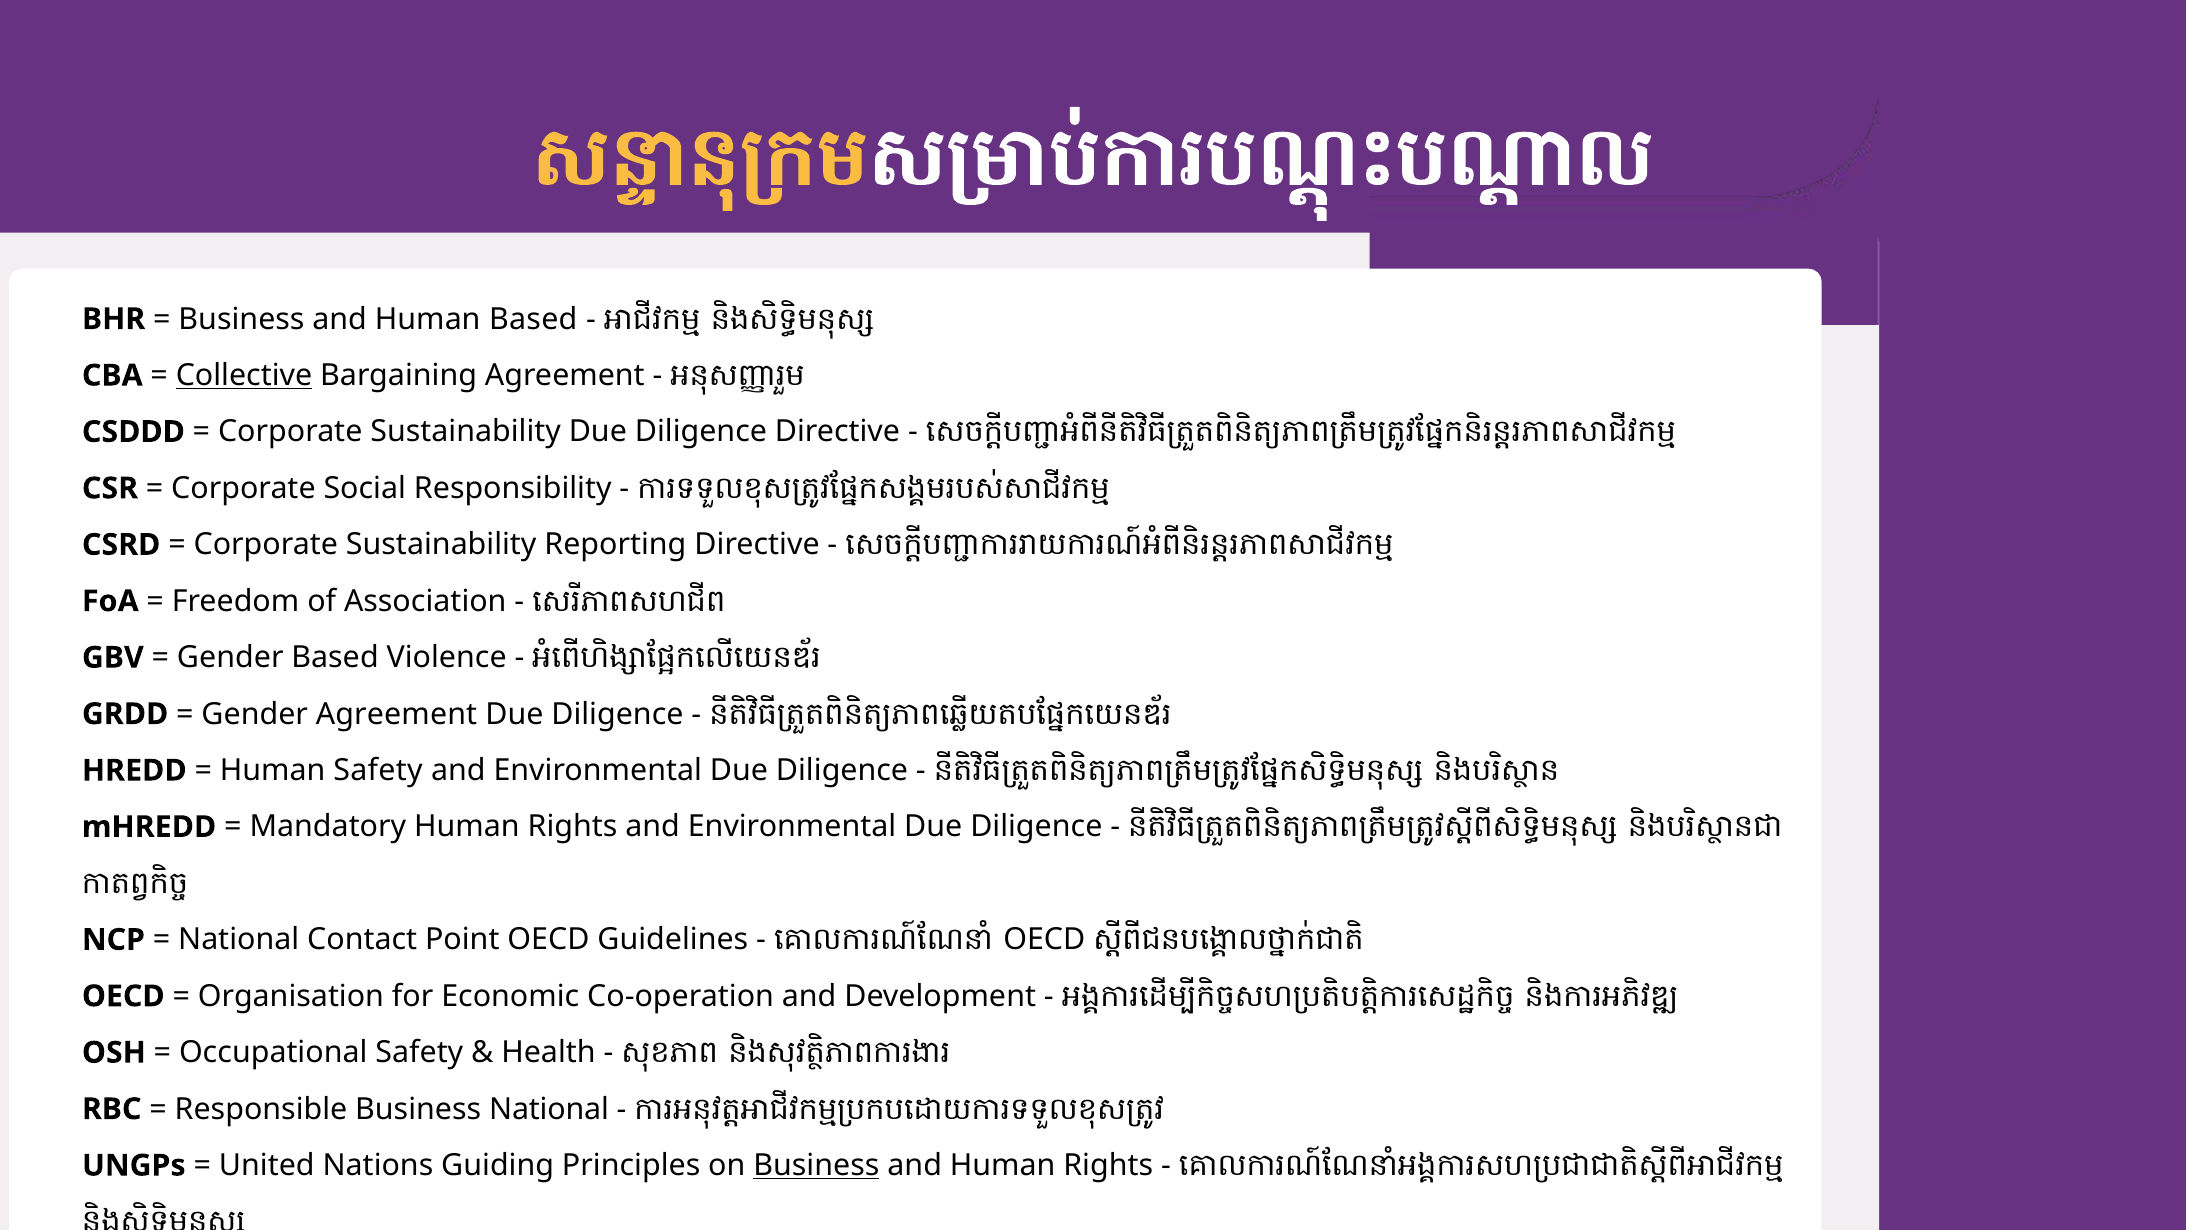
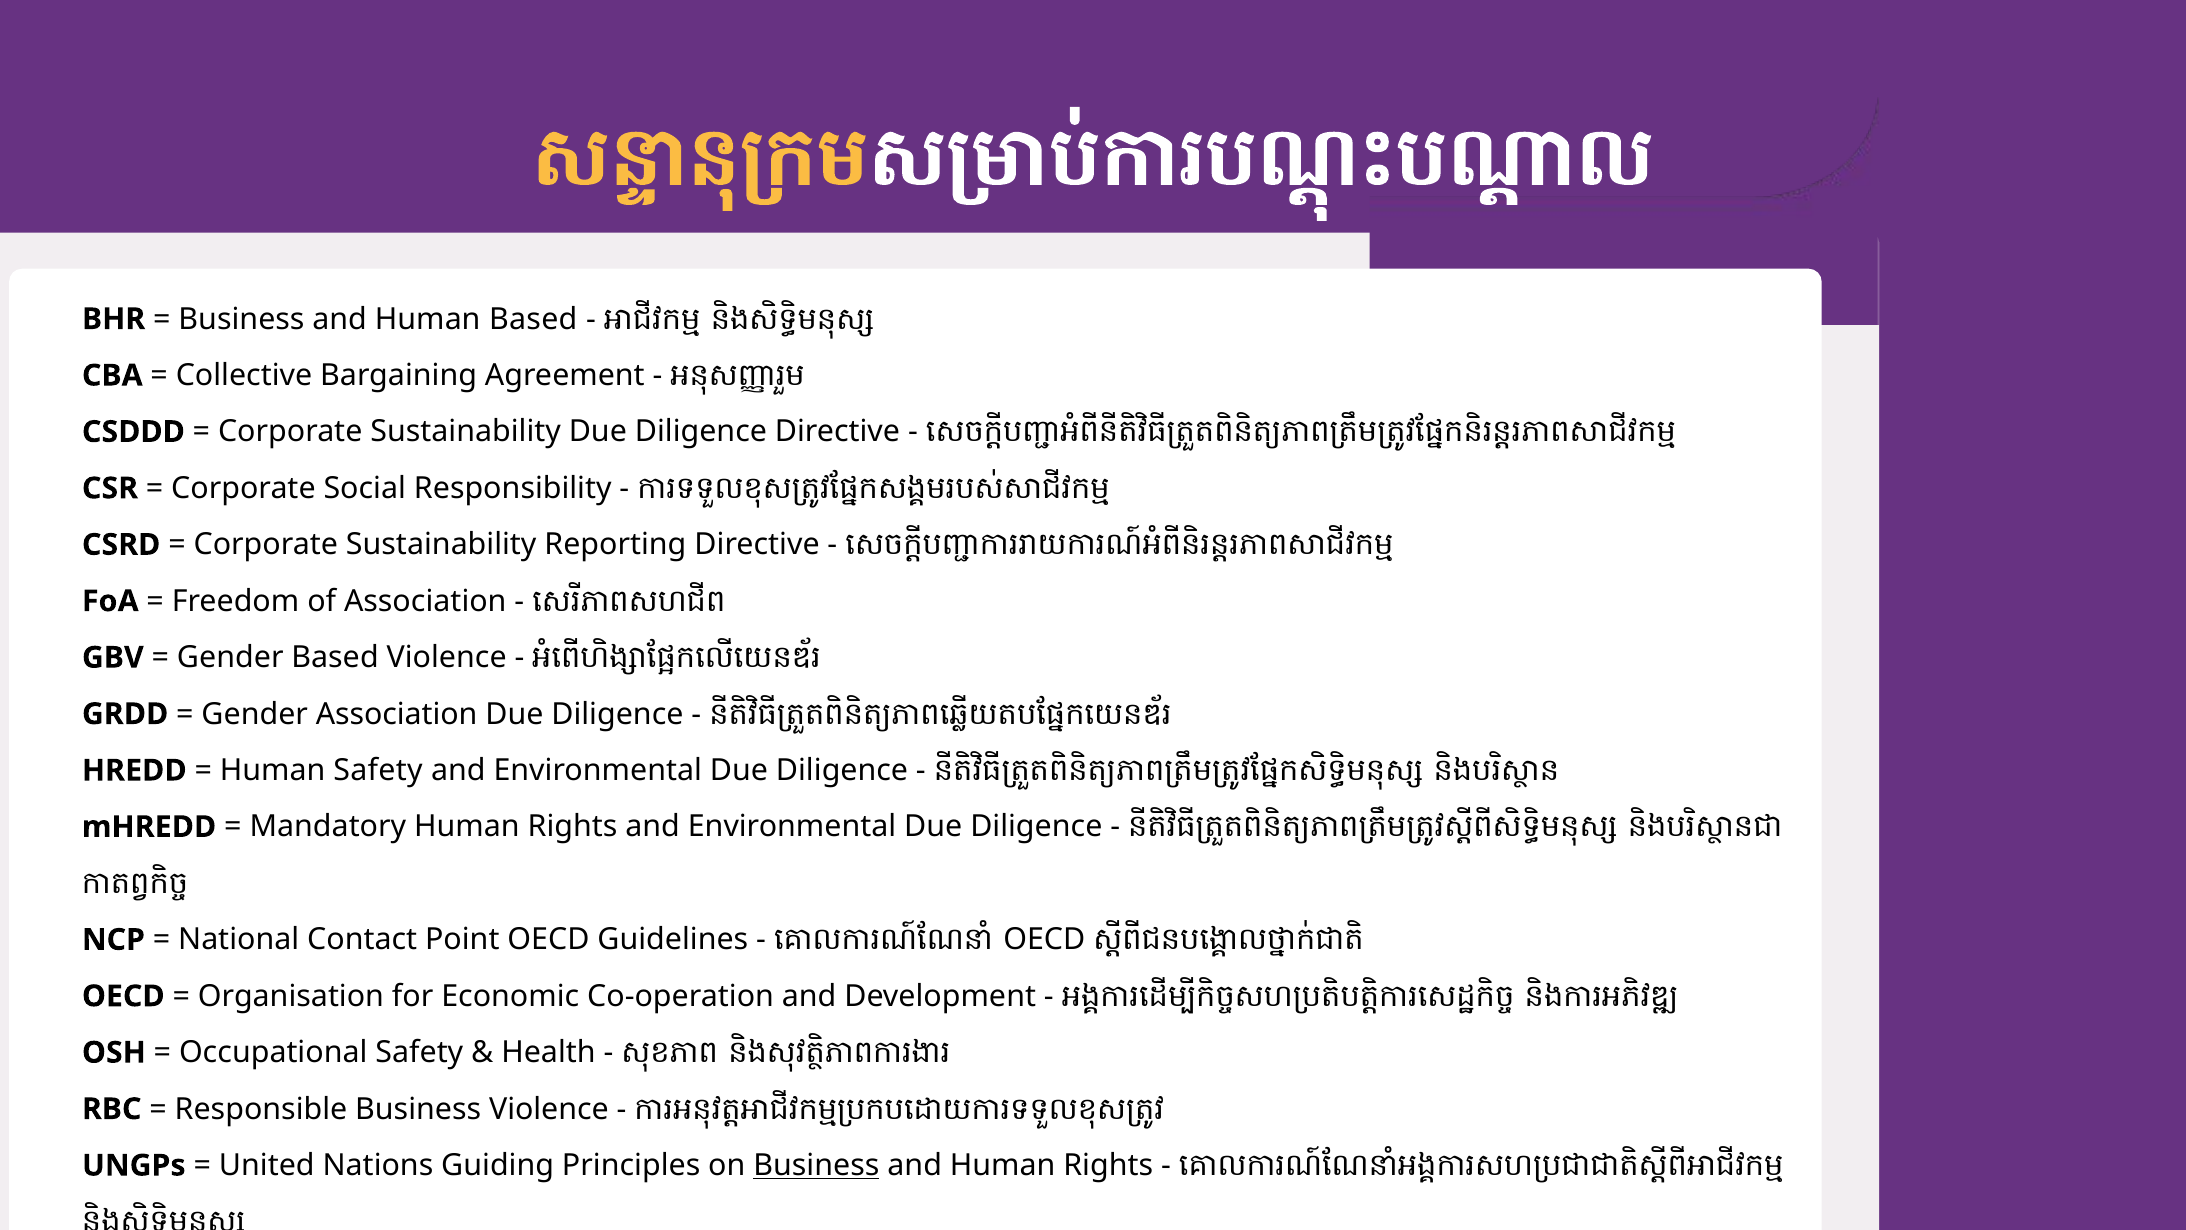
Collective underline: present -> none
Gender Agreement: Agreement -> Association
Business National: National -> Violence
